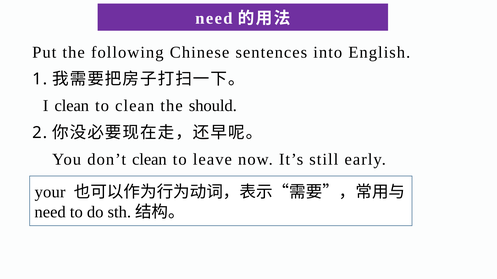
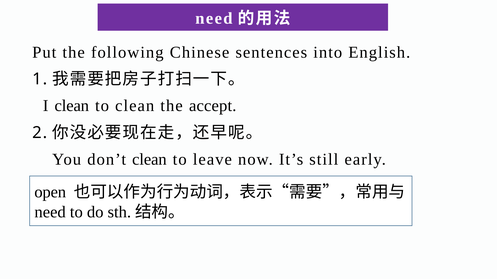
should: should -> accept
your: your -> open
